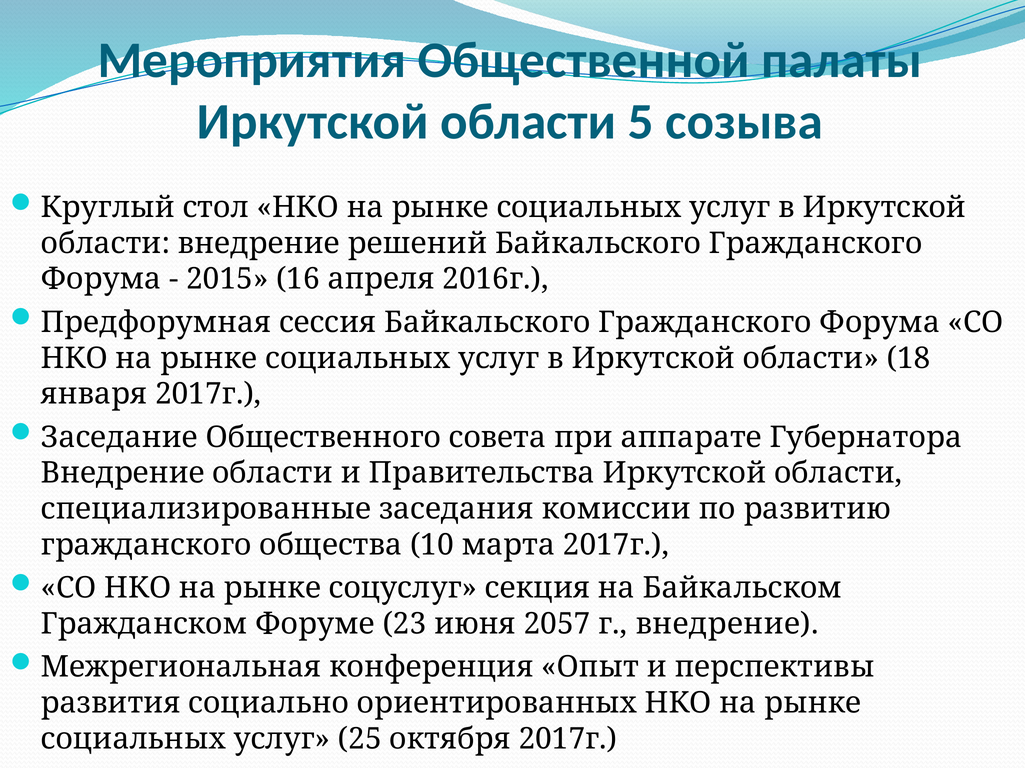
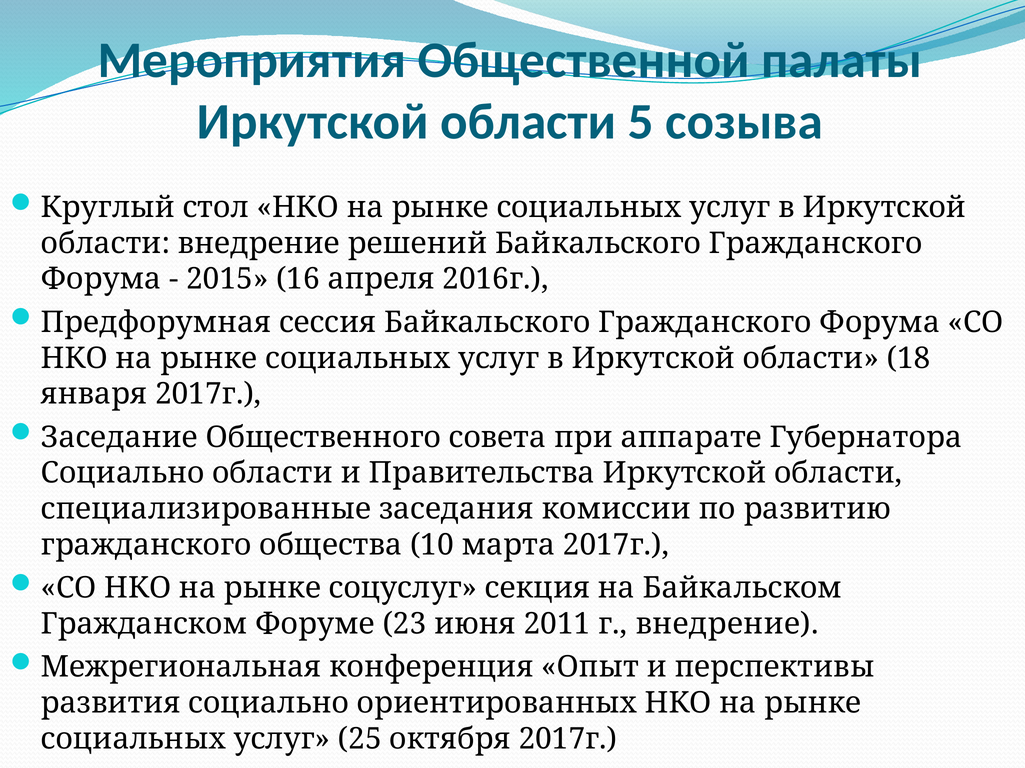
Внедрение at (123, 474): Внедрение -> Социально
2057: 2057 -> 2011
